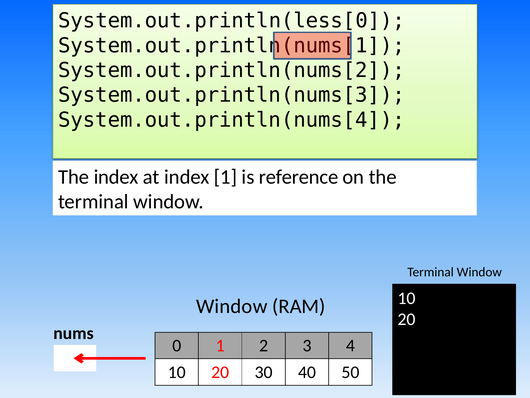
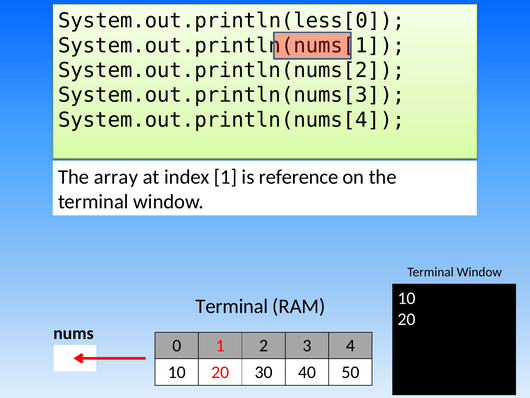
The index: index -> array
Window at (232, 306): Window -> Terminal
